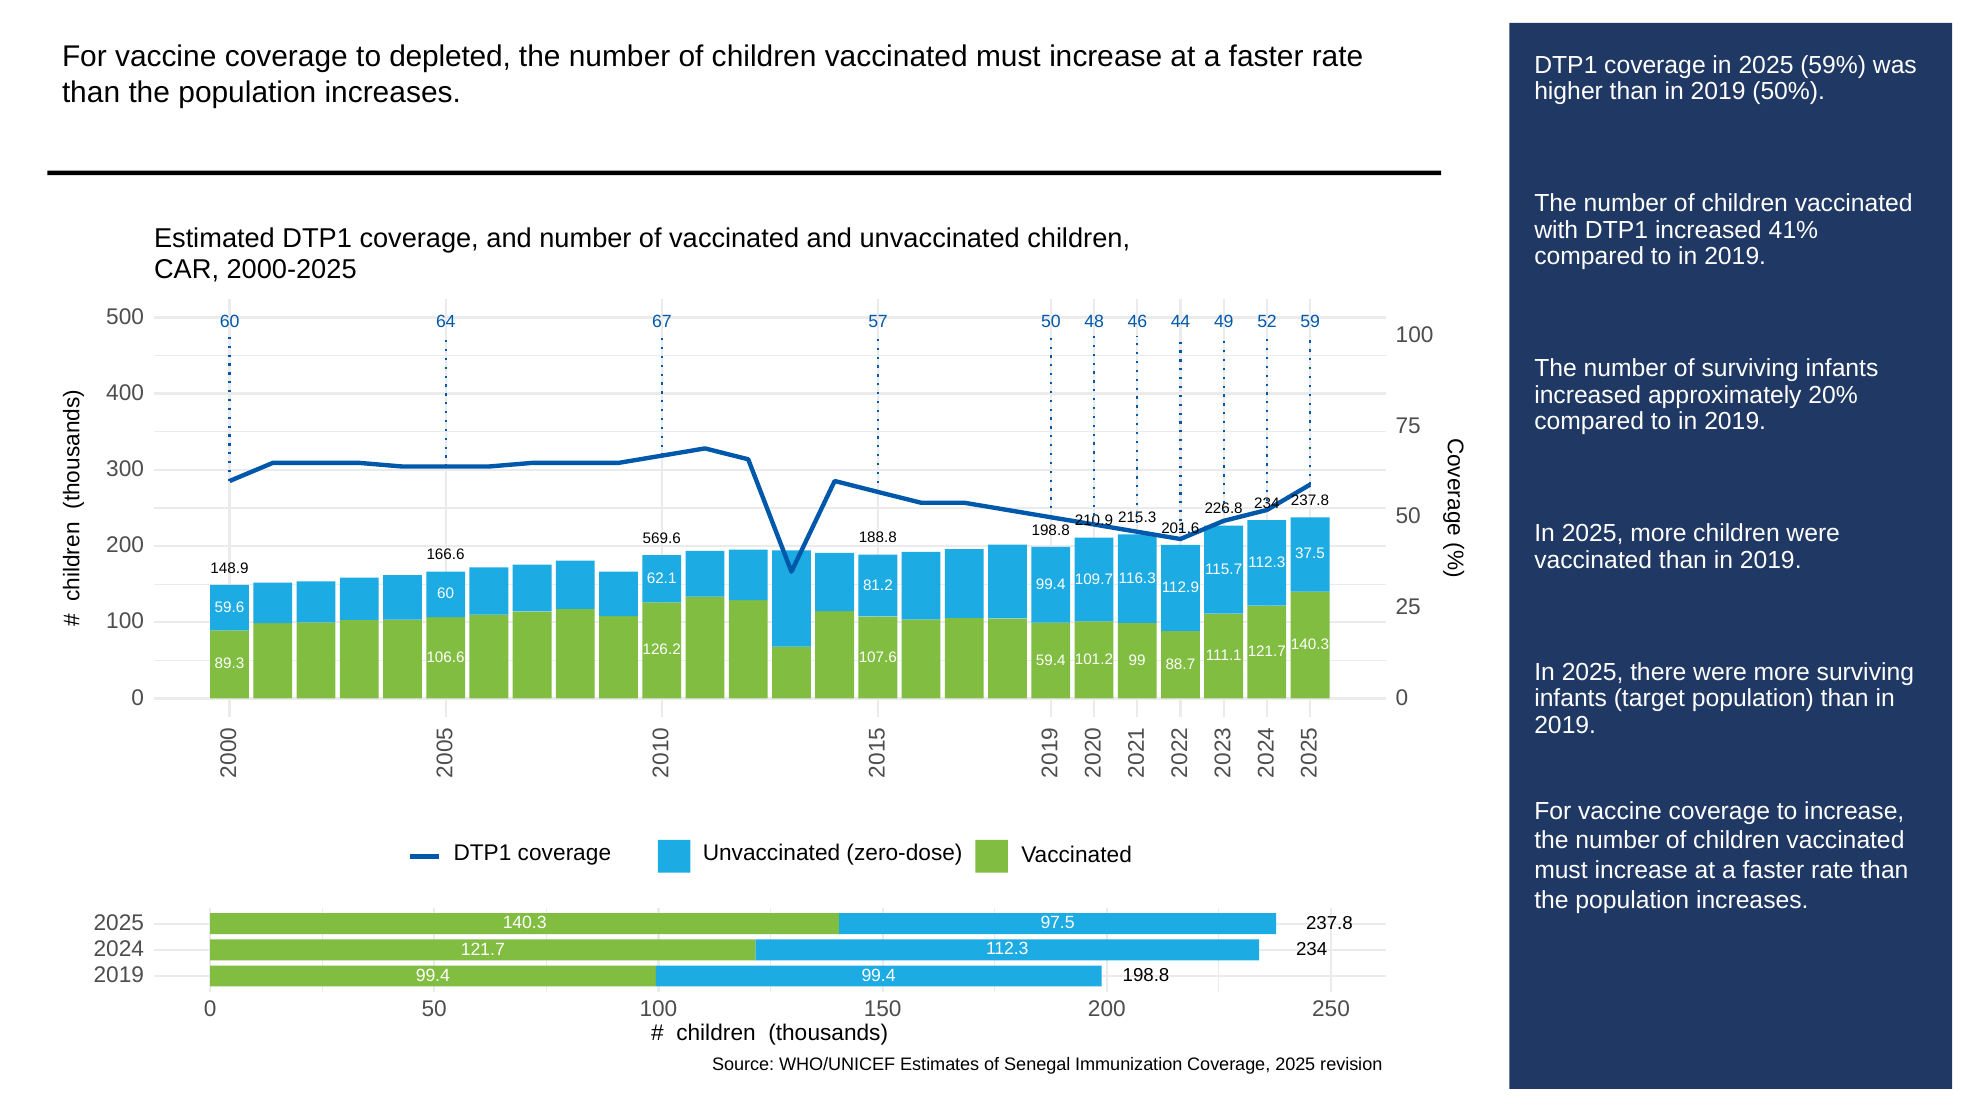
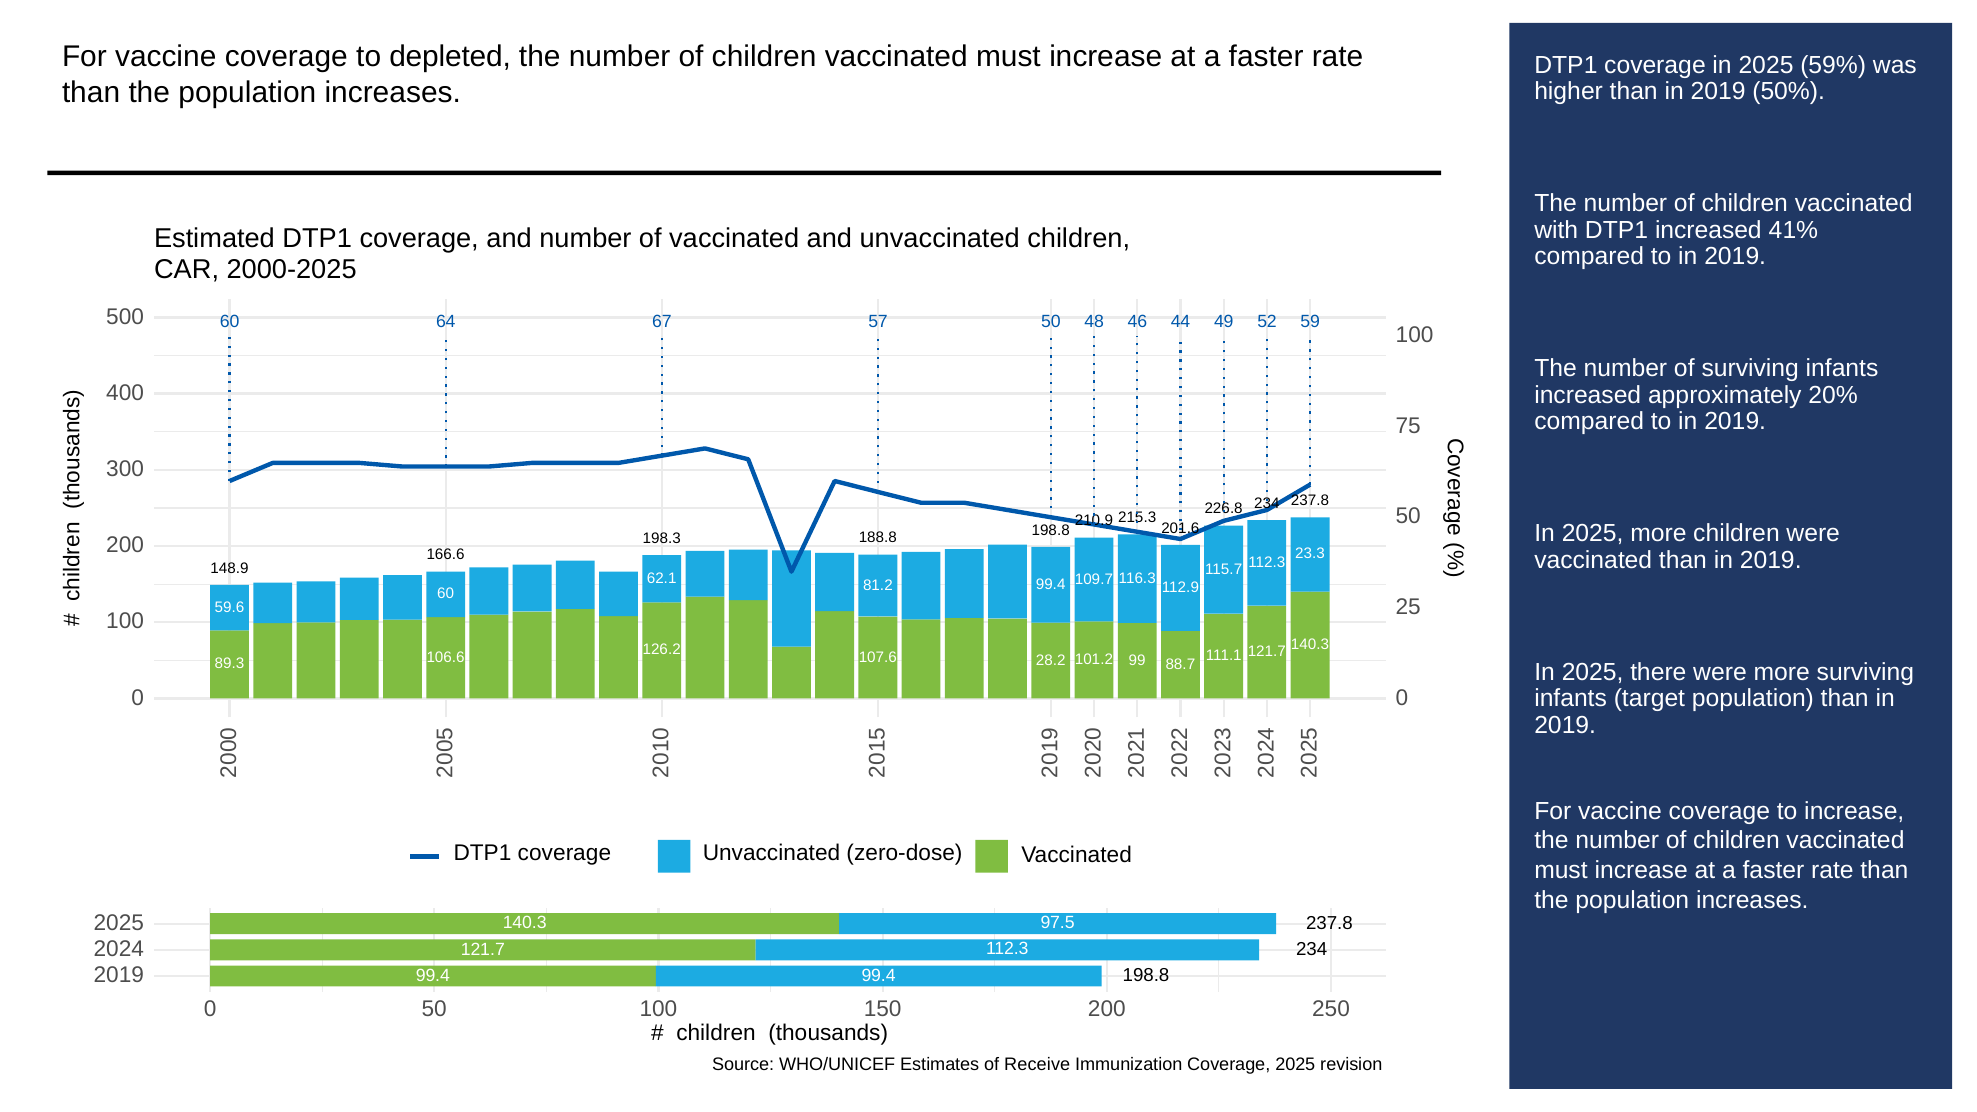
569.6: 569.6 -> 198.3
37.5: 37.5 -> 23.3
59.4: 59.4 -> 28.2
Senegal: Senegal -> Receive
